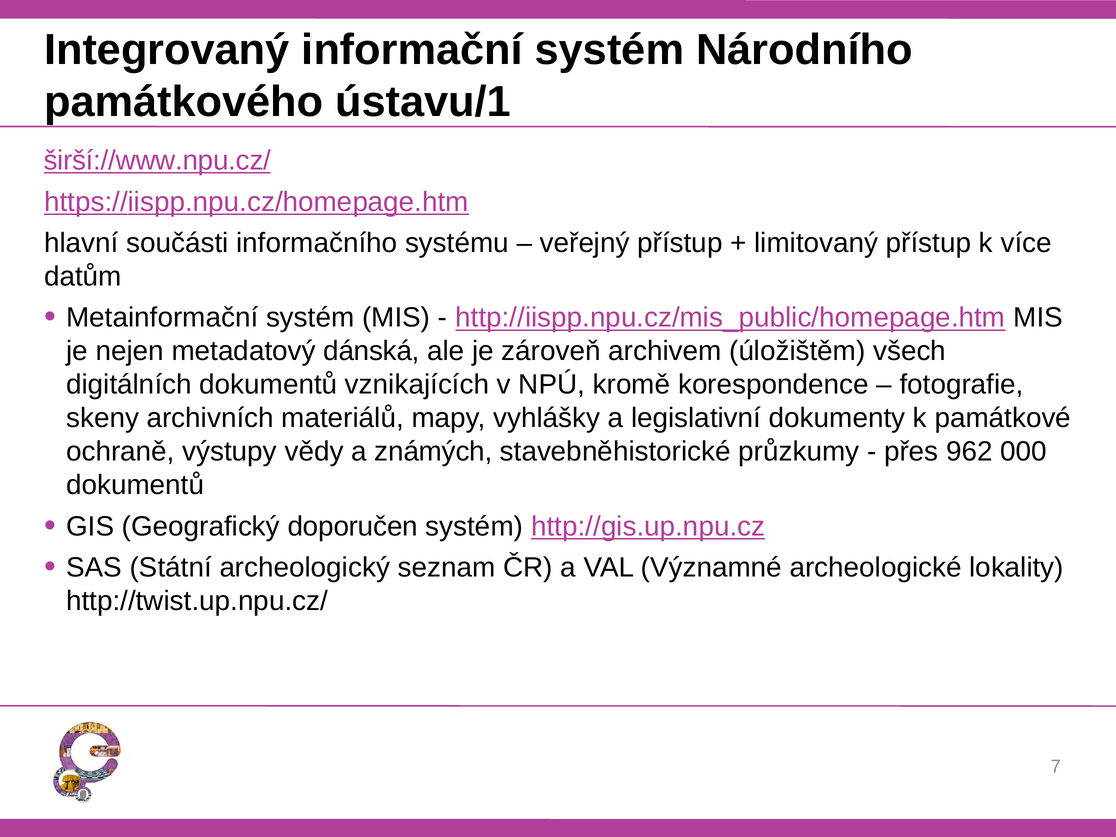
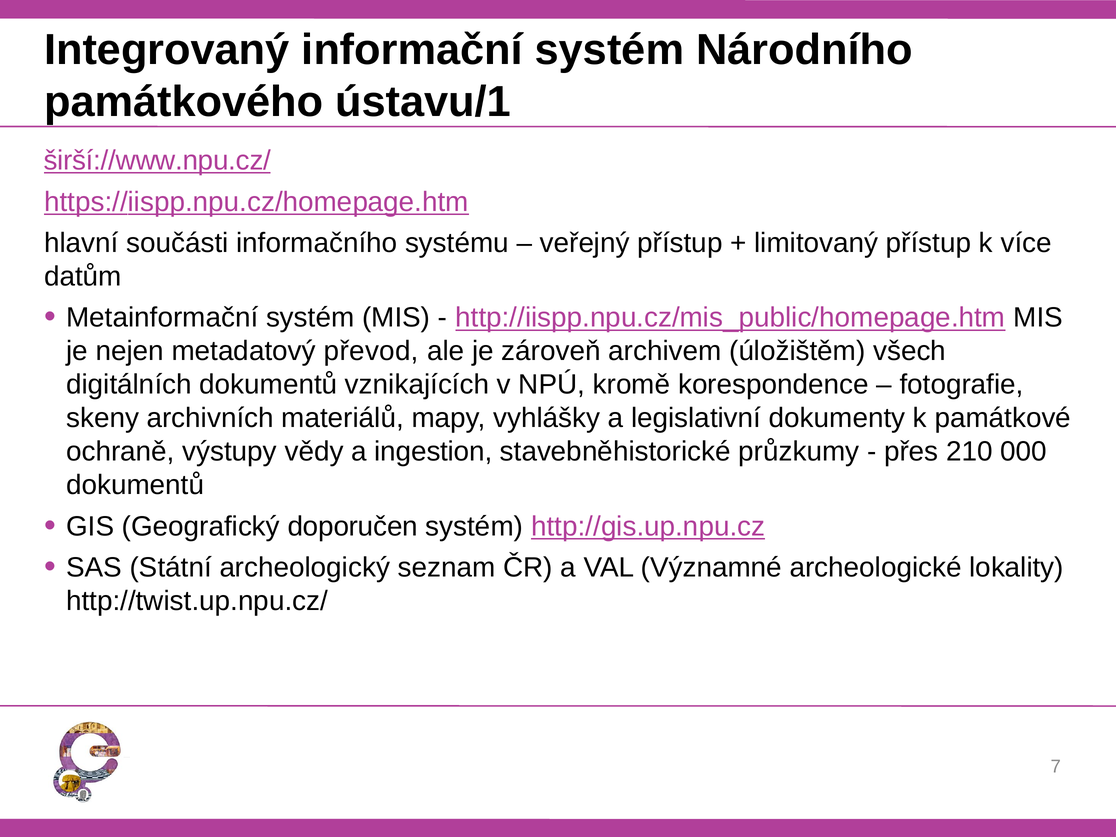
dánská: dánská -> převod
známých: známých -> ingestion
962: 962 -> 210
